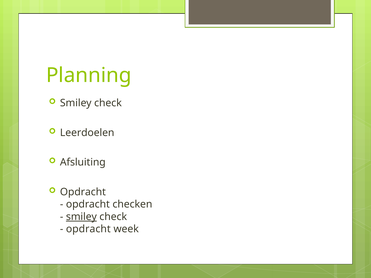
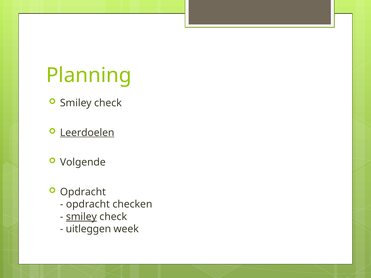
Leerdoelen underline: none -> present
Afsluiting: Afsluiting -> Volgende
opdracht at (88, 229): opdracht -> uitleggen
